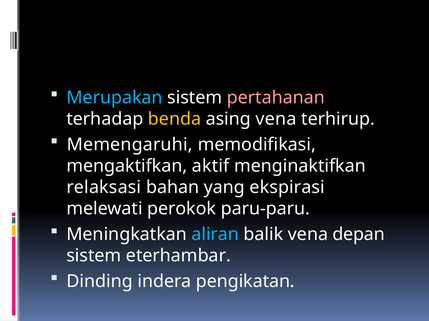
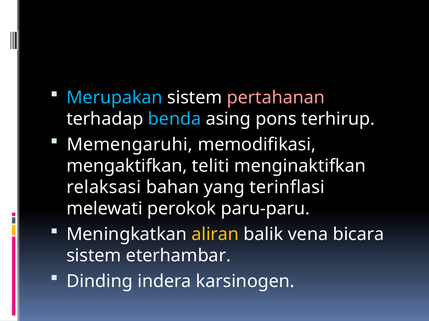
benda colour: yellow -> light blue
asing vena: vena -> pons
aktif: aktif -> teliti
ekspirasi: ekspirasi -> terinflasi
aliran colour: light blue -> yellow
depan: depan -> bicara
pengikatan: pengikatan -> karsinogen
